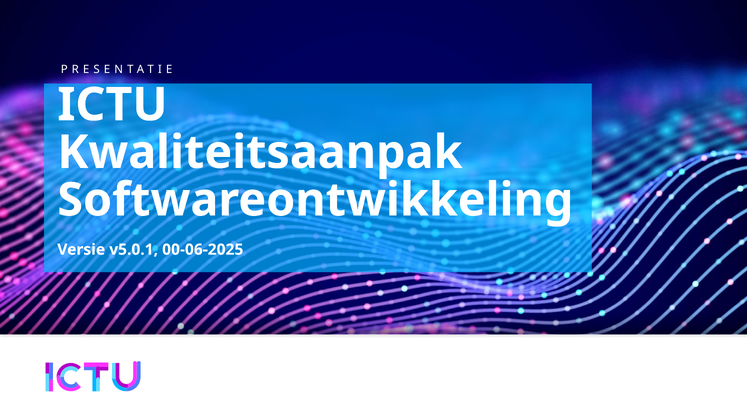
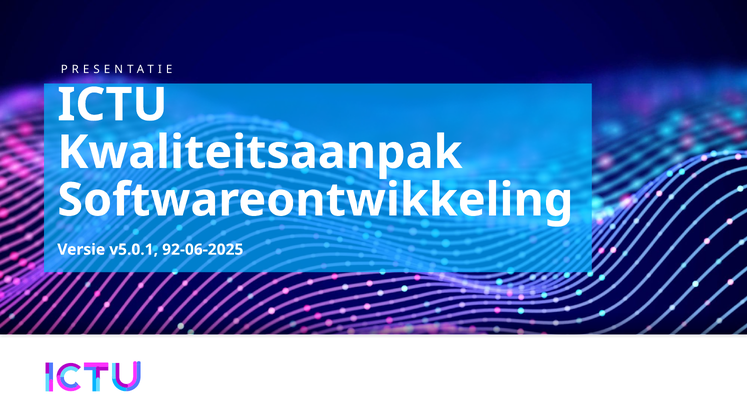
00-06-2025: 00-06-2025 -> 92-06-2025
